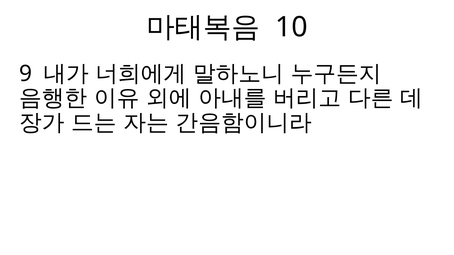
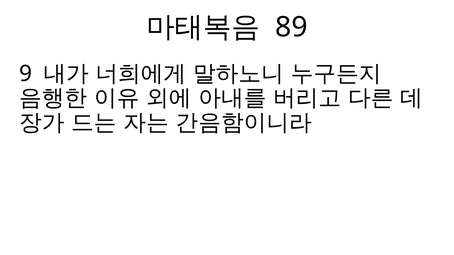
10: 10 -> 89
